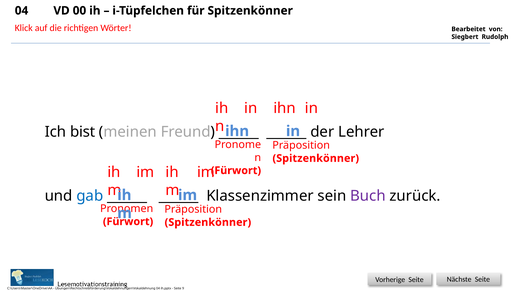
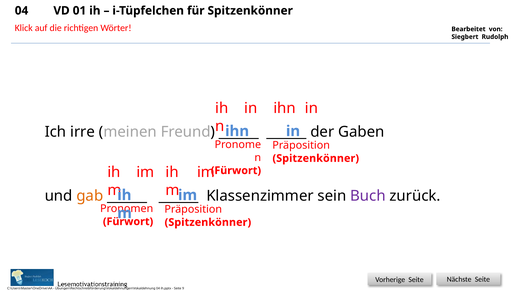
00: 00 -> 01
bist: bist -> irre
Lehrer: Lehrer -> Gaben
gab colour: blue -> orange
